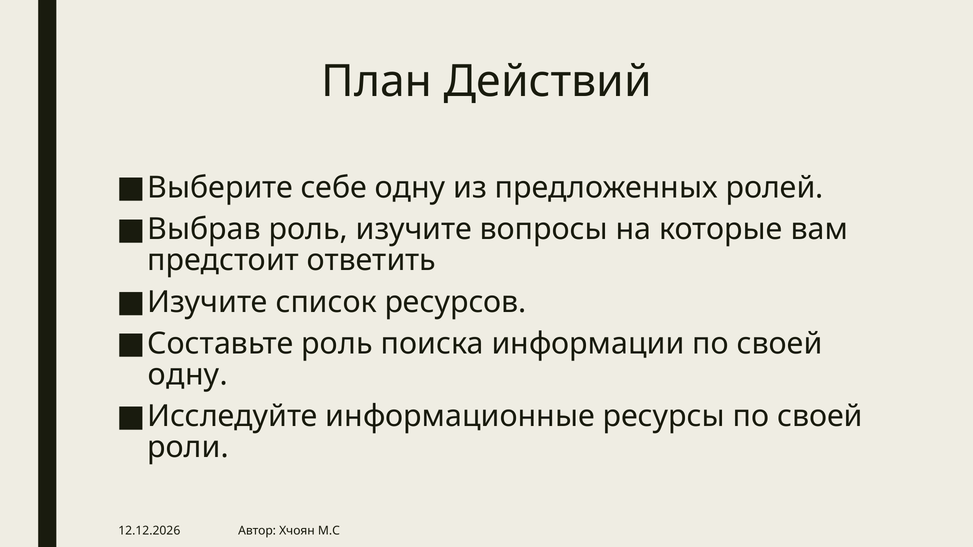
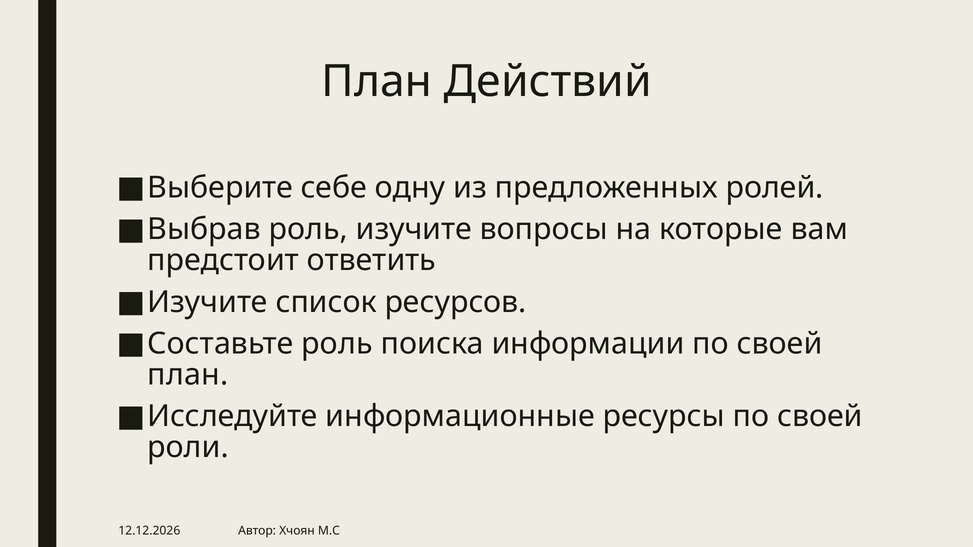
одну at (188, 375): одну -> план
